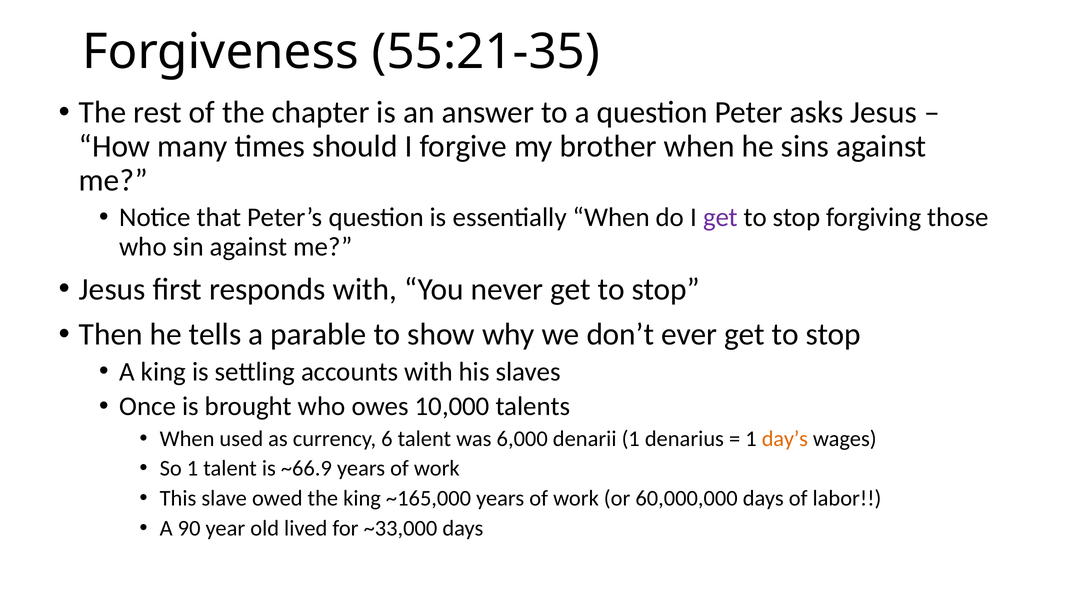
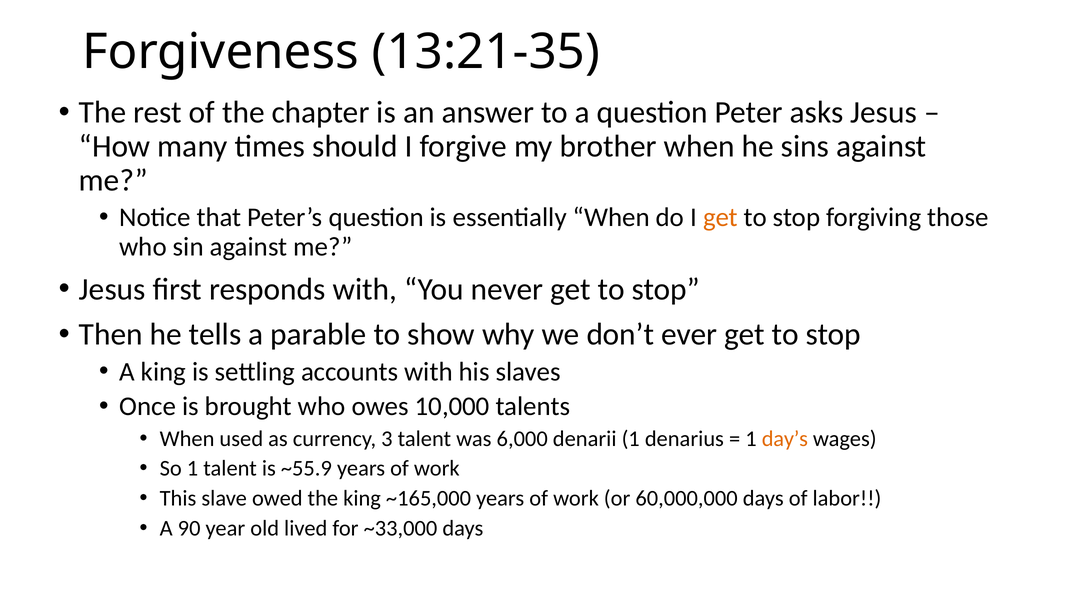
55:21-35: 55:21-35 -> 13:21-35
get at (720, 218) colour: purple -> orange
6: 6 -> 3
~66.9: ~66.9 -> ~55.9
